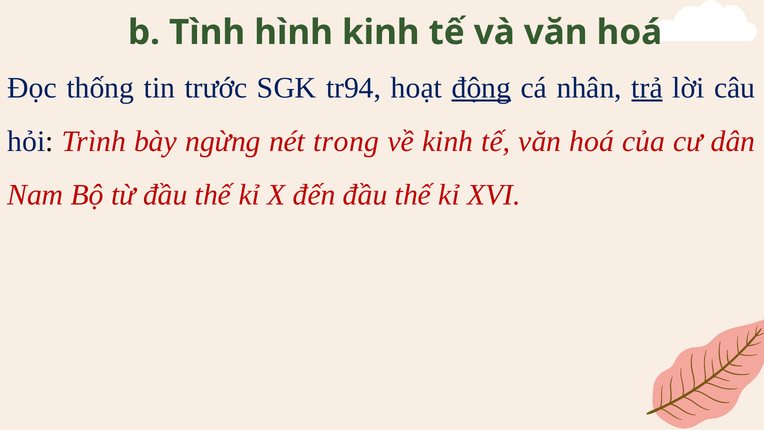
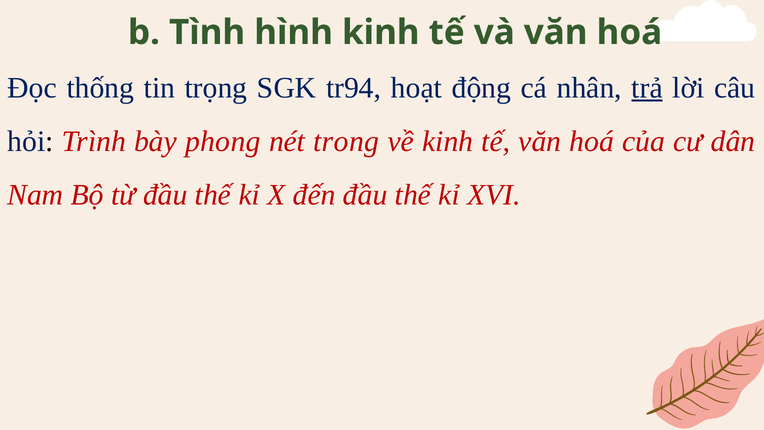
trước: trước -> trọng
động underline: present -> none
ngừng: ngừng -> phong
